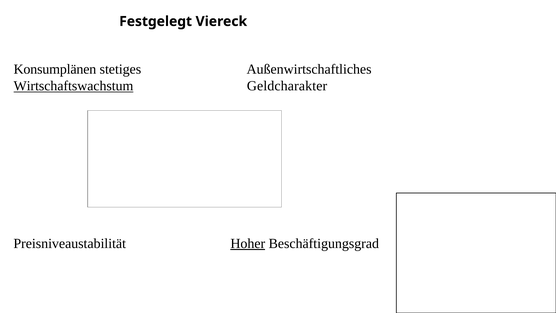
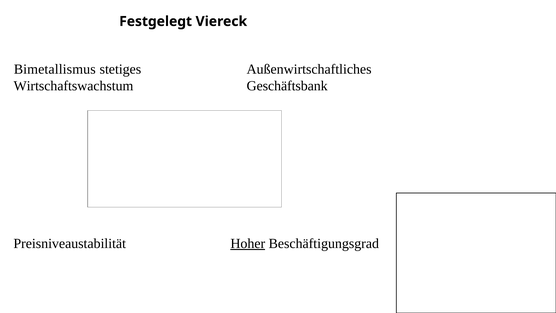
Konsumplänen: Konsumplänen -> Bimetallismus
Wirtschaftswachstum underline: present -> none
Geldcharakter: Geldcharakter -> Geschäftsbank
